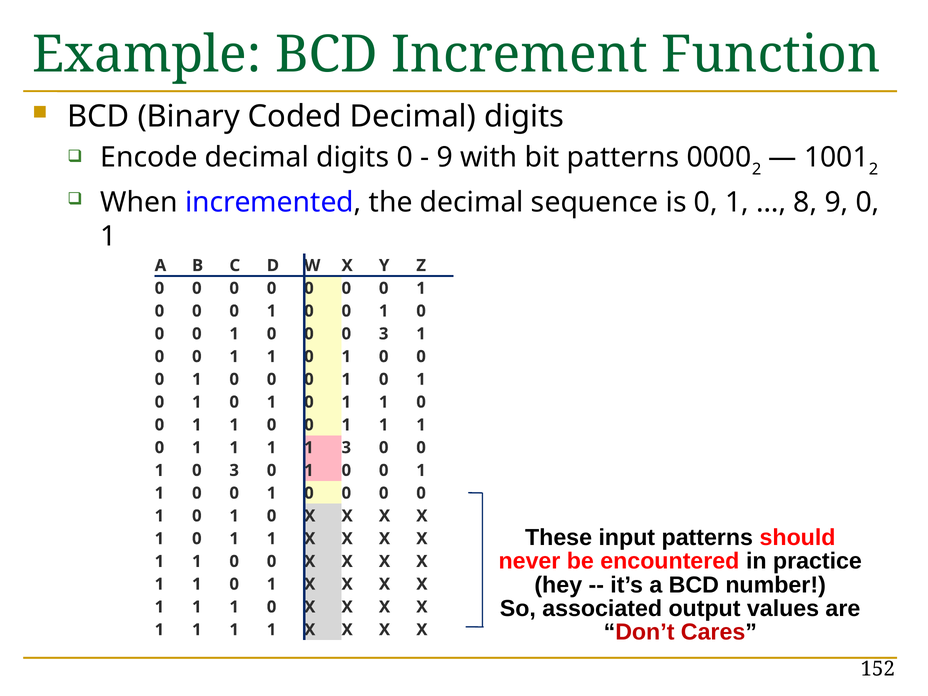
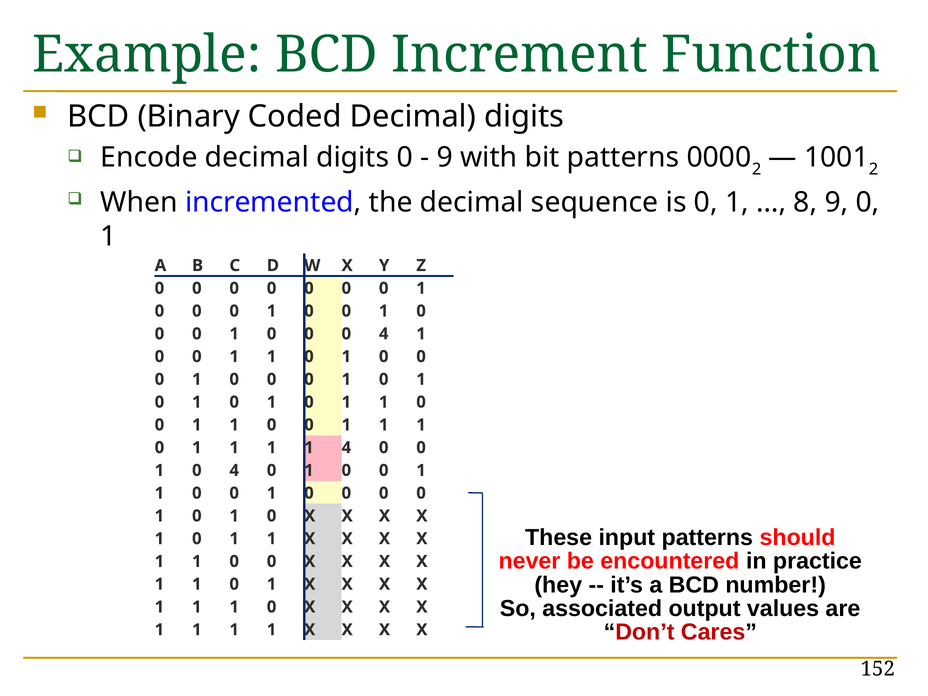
3 at (384, 334): 3 -> 4
3 at (346, 448): 3 -> 4
1 0 3: 3 -> 4
